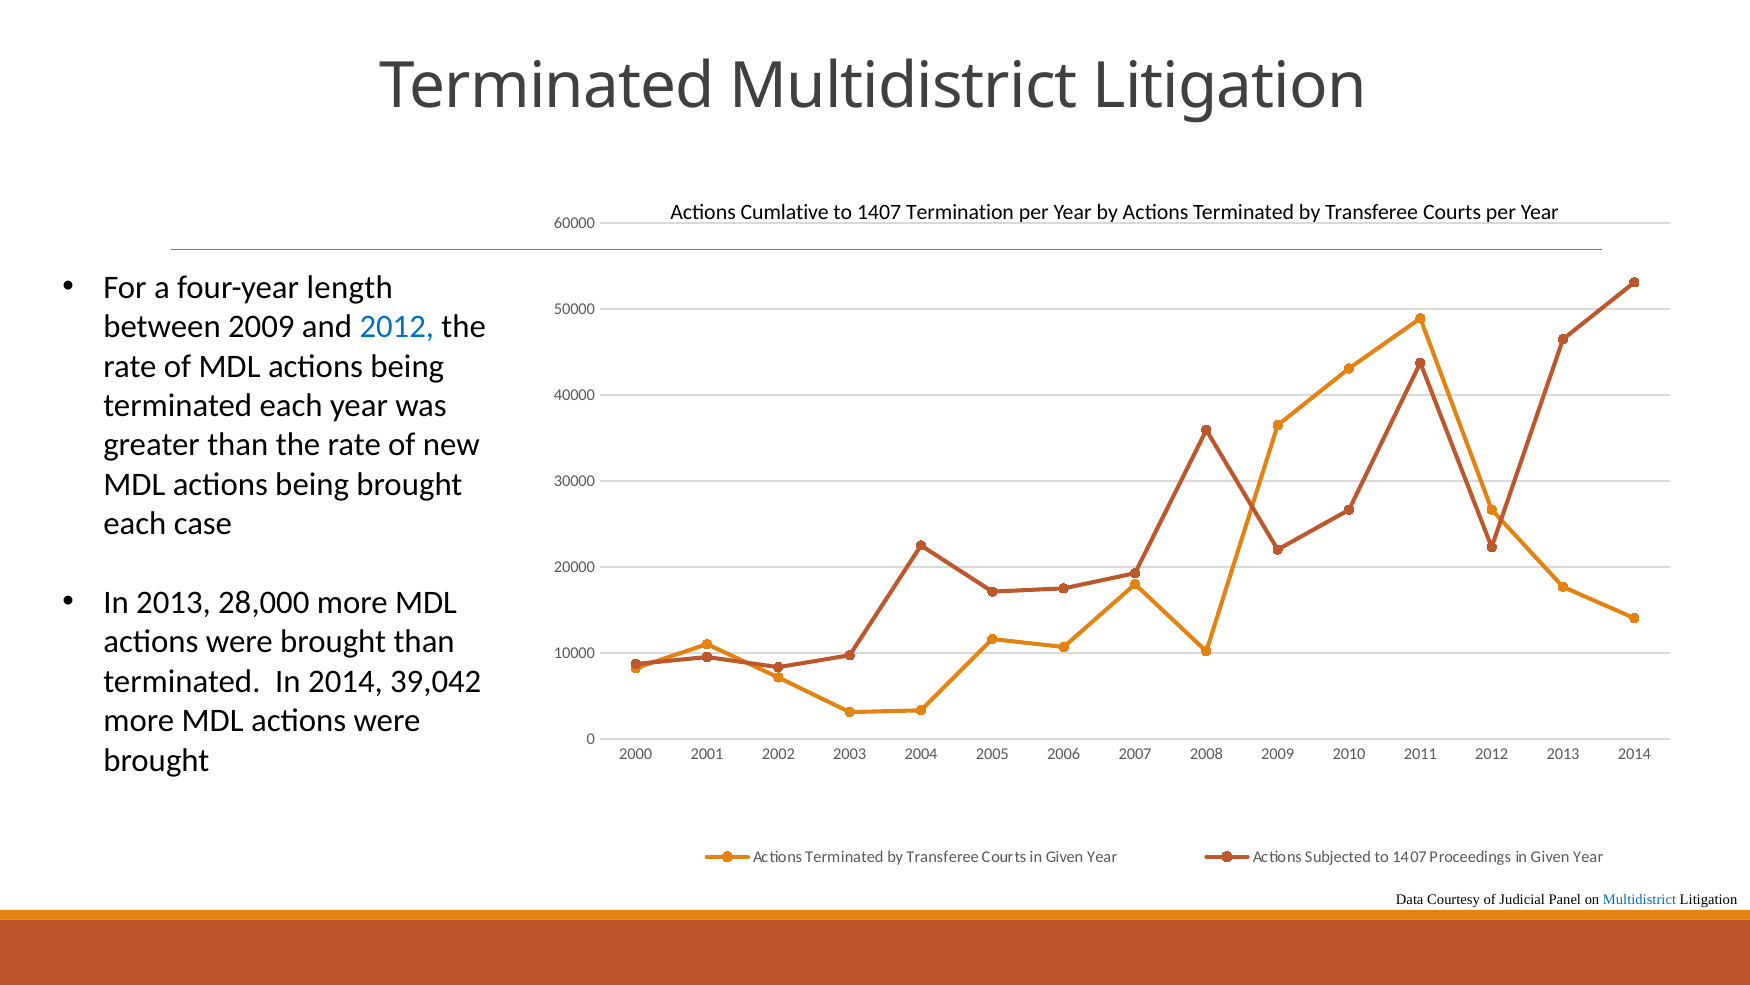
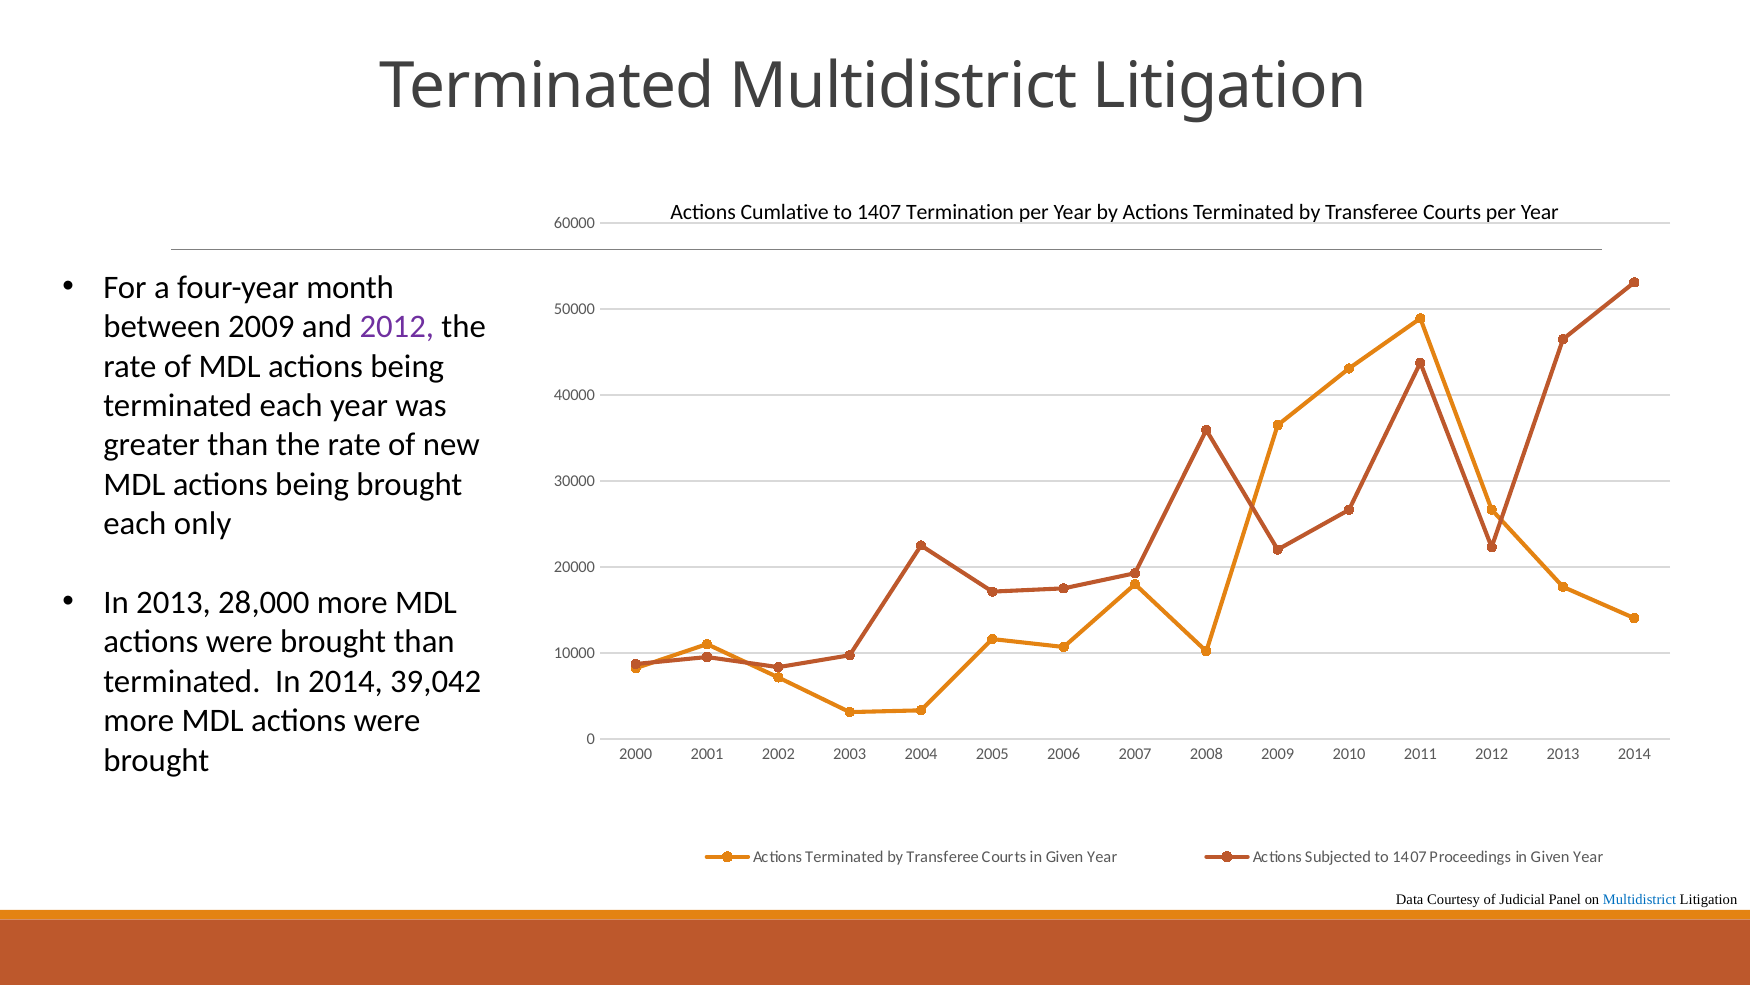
length: length -> month
2012 at (397, 327) colour: blue -> purple
case: case -> only
